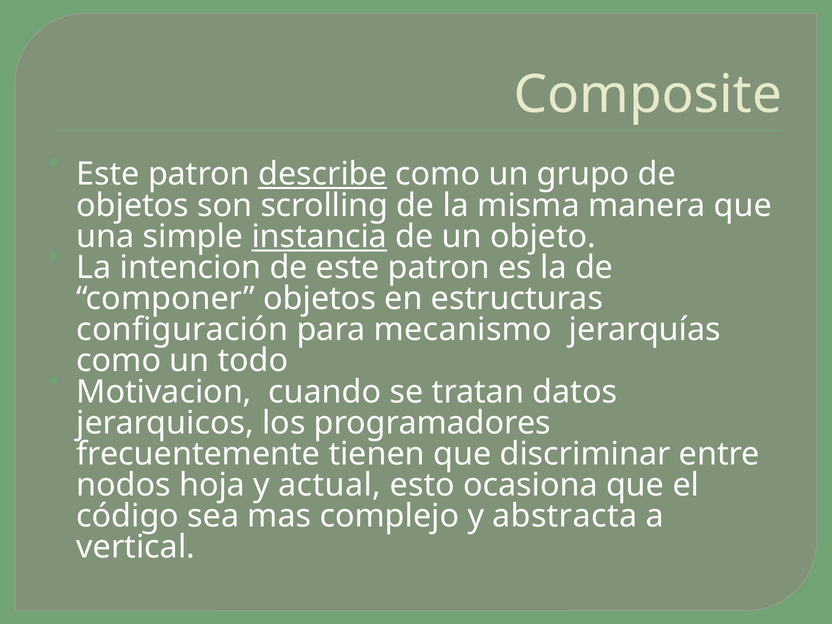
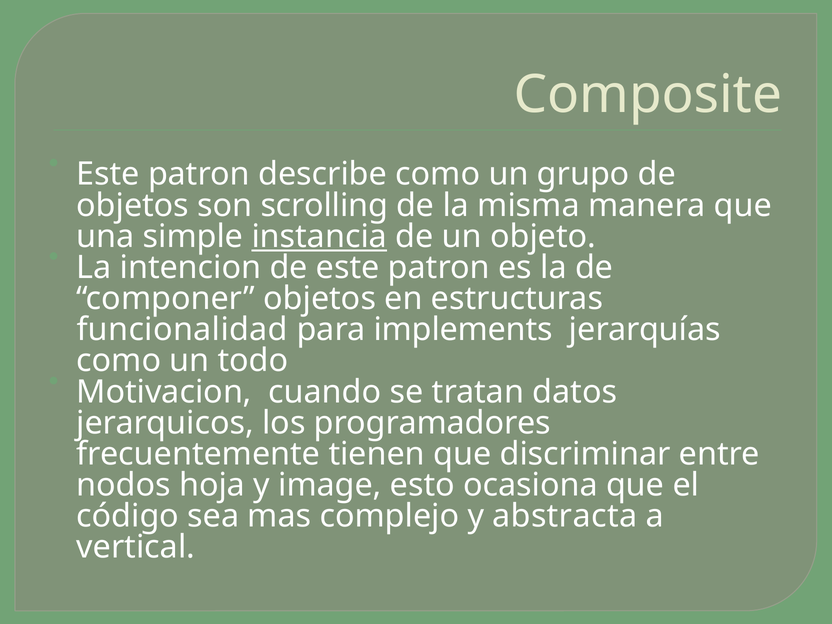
describe underline: present -> none
configuración: configuración -> funcionalidad
mecanismo: mecanismo -> implements
actual: actual -> image
